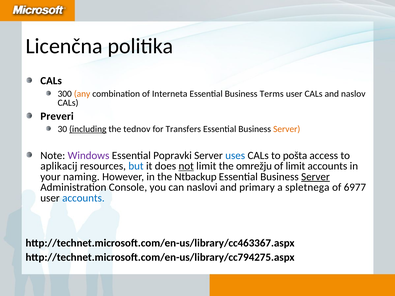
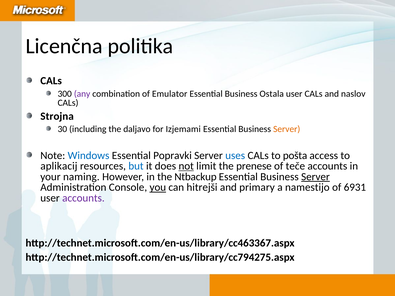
any colour: orange -> purple
Interneta: Interneta -> Emulator
Terms: Terms -> Ostala
Preveri: Preveri -> Strojna
including underline: present -> none
tednov: tednov -> daljavo
Transfers: Transfers -> Izjemami
Windows colour: purple -> blue
omrežju: omrežju -> prenese
of limit: limit -> teče
you underline: none -> present
naslovi: naslovi -> hitrejši
spletnega: spletnega -> namestijo
6977: 6977 -> 6931
accounts at (83, 198) colour: blue -> purple
